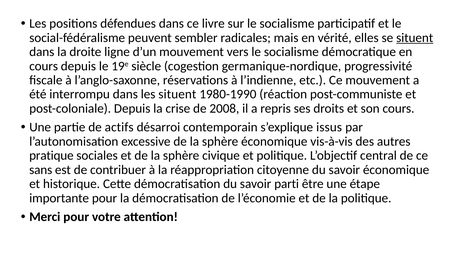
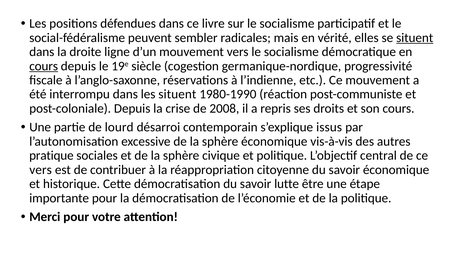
cours at (44, 66) underline: none -> present
actifs: actifs -> lourd
sans at (41, 169): sans -> vers
parti: parti -> lutte
